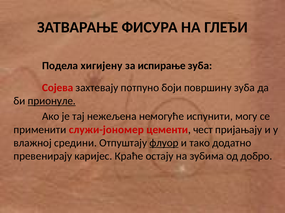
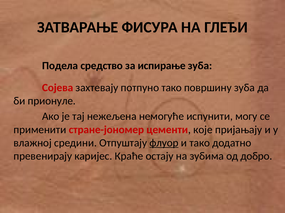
хигијену: хигијену -> средство
потпуно боји: боји -> тако
прионуле underline: present -> none
служи-јономер: служи-јономер -> стране-јономер
чест: чест -> које
